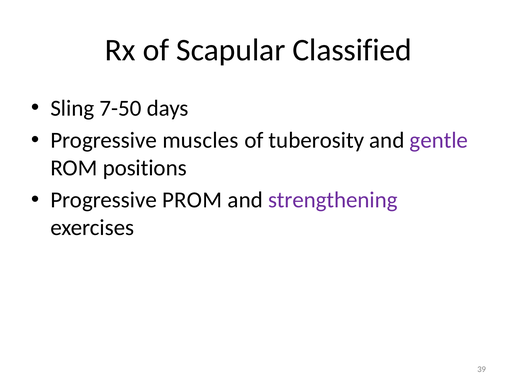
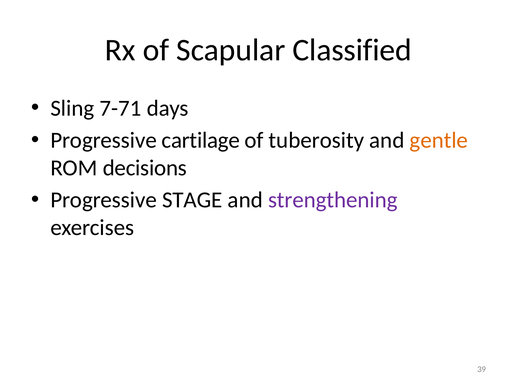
7-50: 7-50 -> 7-71
muscles: muscles -> cartilage
gentle colour: purple -> orange
positions: positions -> decisions
PROM: PROM -> STAGE
